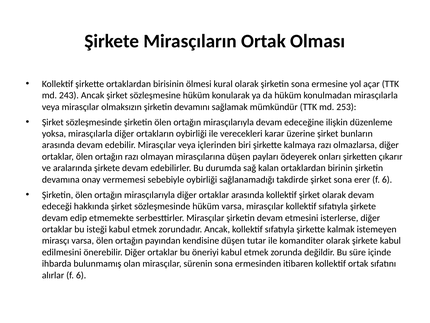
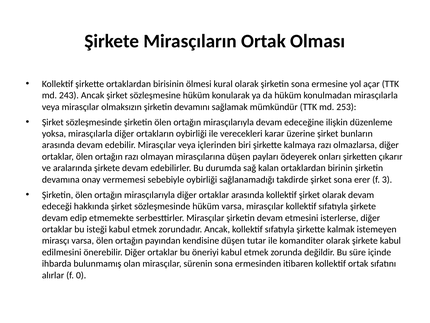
erer f 6: 6 -> 3
alırlar f 6: 6 -> 0
